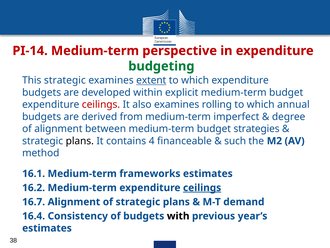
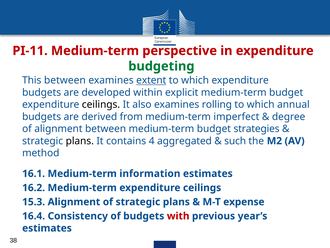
PI-14: PI-14 -> PI-11
This strategic: strategic -> between
ceilings at (101, 104) colour: red -> black
financeable: financeable -> aggregated
frameworks: frameworks -> information
ceilings at (202, 187) underline: present -> none
16.7: 16.7 -> 15.3
demand: demand -> expense
with colour: black -> red
